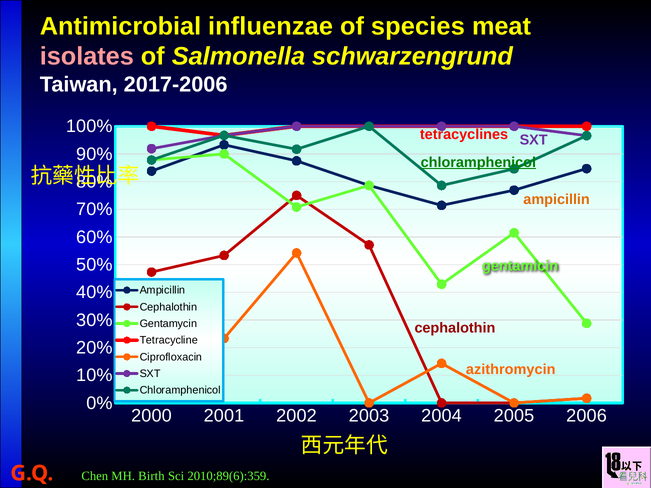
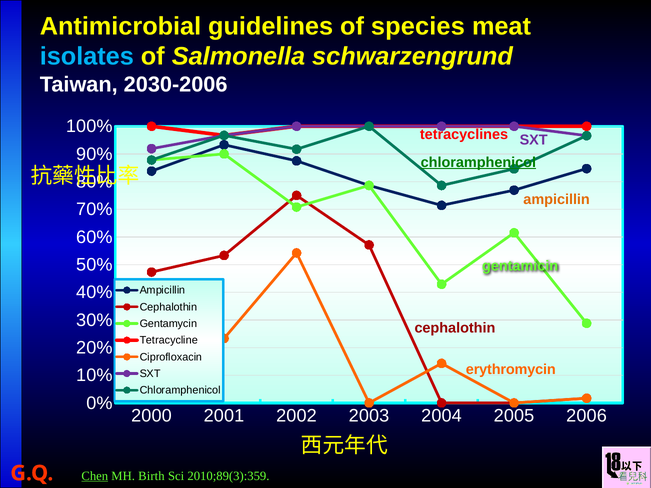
influenzae: influenzae -> guidelines
isolates colour: pink -> light blue
2017-2006: 2017-2006 -> 2030-2006
azithromycin: azithromycin -> erythromycin
Chen underline: none -> present
2010;89(6):359: 2010;89(6):359 -> 2010;89(3):359
